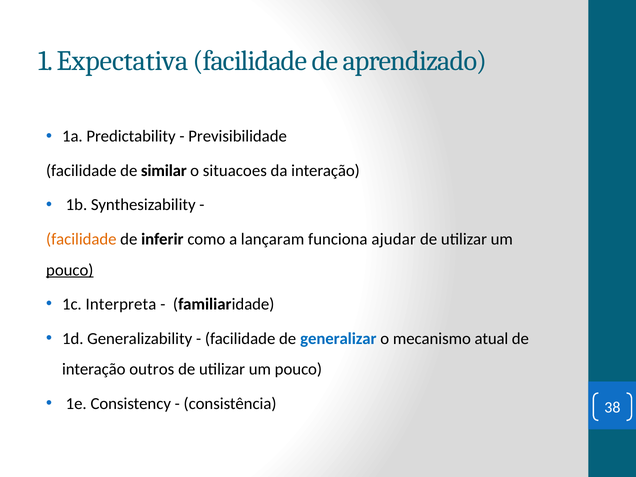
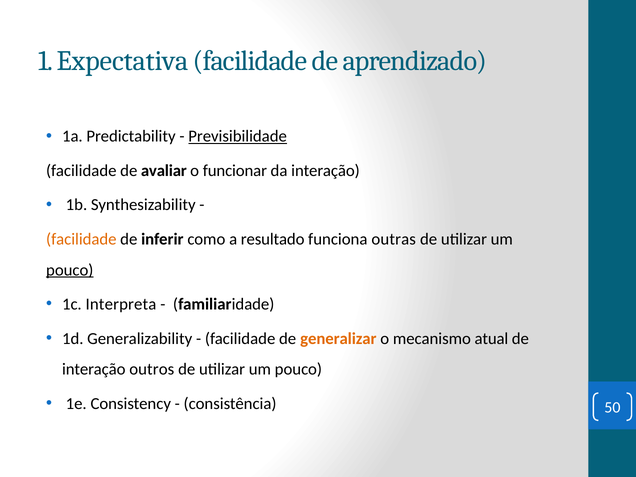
Previsibilidade underline: none -> present
similar: similar -> avaliar
situacoes: situacoes -> funcionar
lançaram: lançaram -> resultado
ajudar: ajudar -> outras
generalizar colour: blue -> orange
38: 38 -> 50
